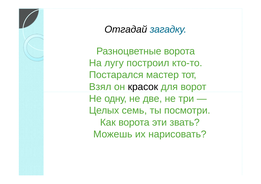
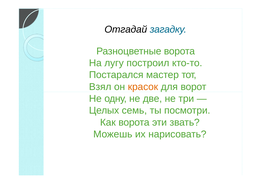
красок colour: black -> orange
